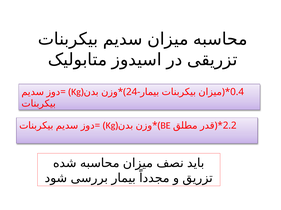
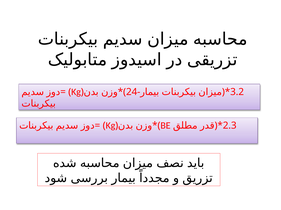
0.4: 0.4 -> 3.2
2.2: 2.2 -> 2.3
